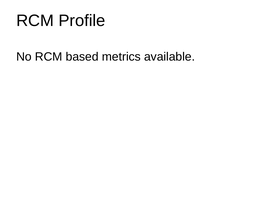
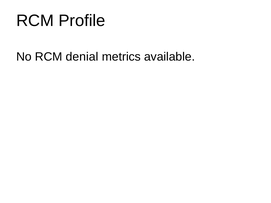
based: based -> denial
